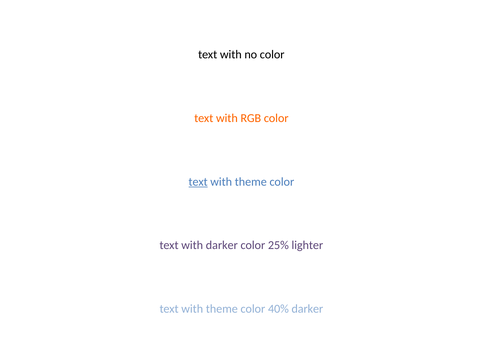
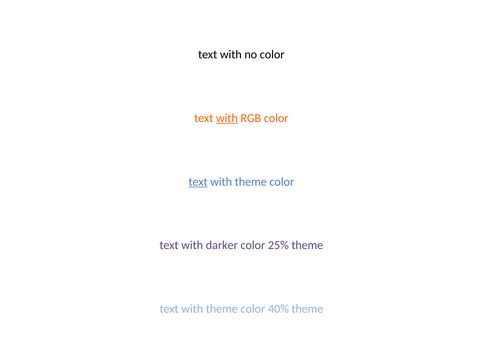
with at (227, 118) underline: none -> present
25% lighter: lighter -> theme
40% darker: darker -> theme
